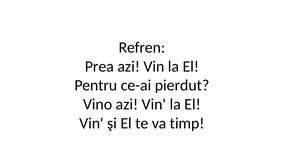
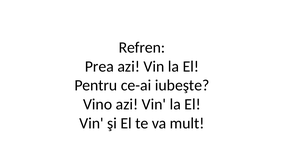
pierdut: pierdut -> iubeşte
timp: timp -> mult
